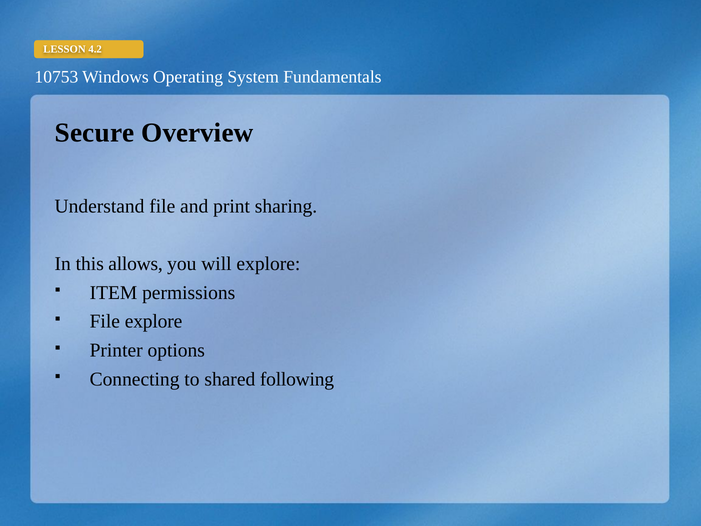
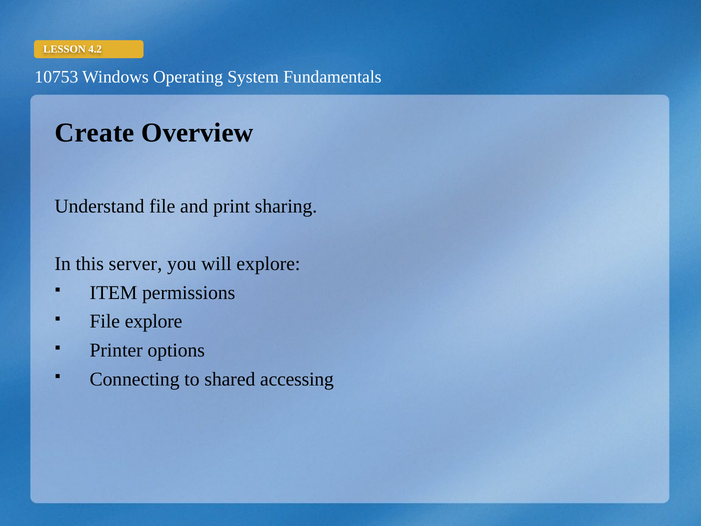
Secure: Secure -> Create
allows: allows -> server
following: following -> accessing
